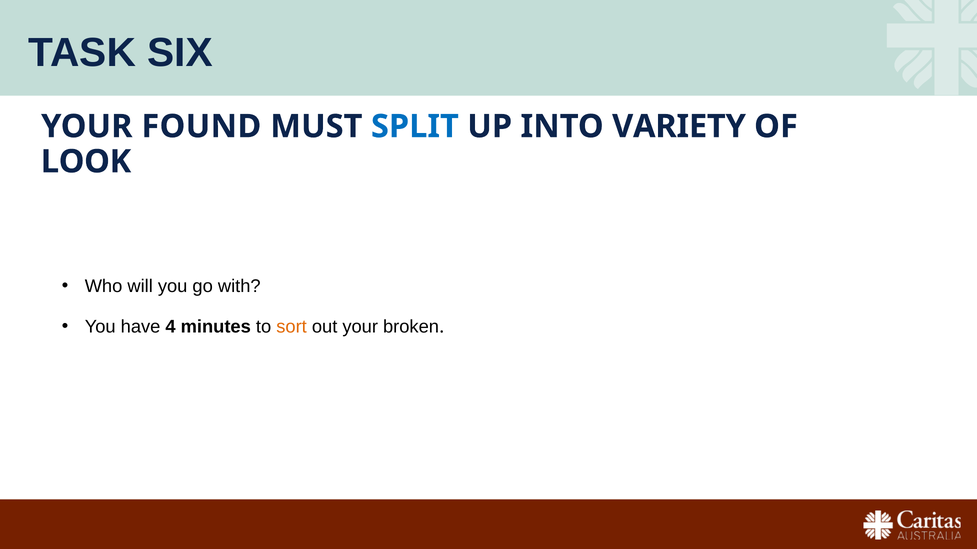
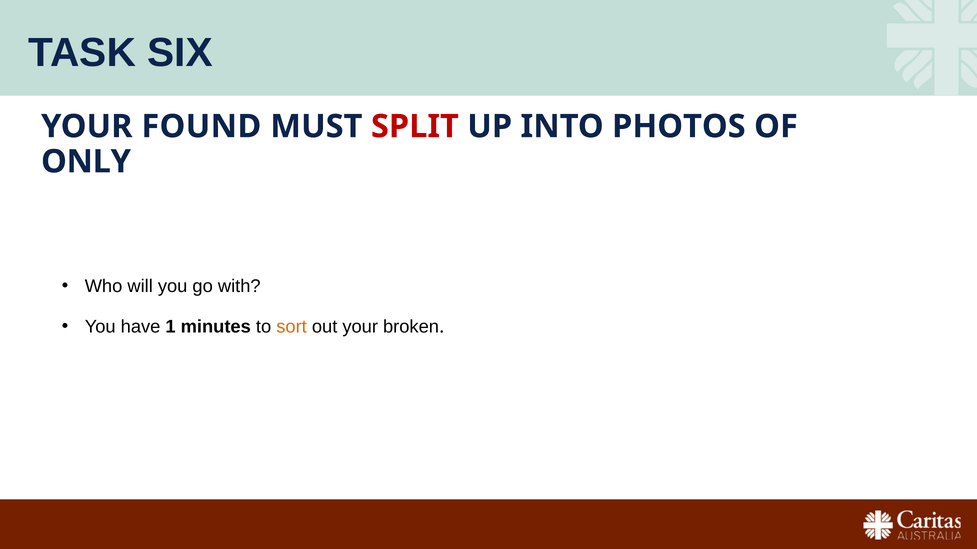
SPLIT colour: blue -> red
VARIETY: VARIETY -> PHOTOS
LOOK: LOOK -> ONLY
4: 4 -> 1
